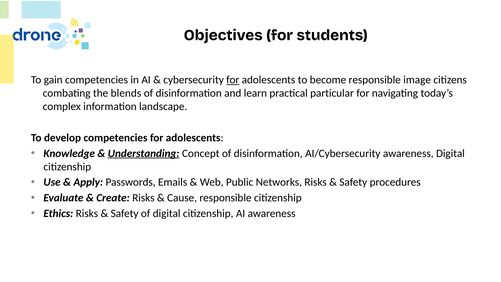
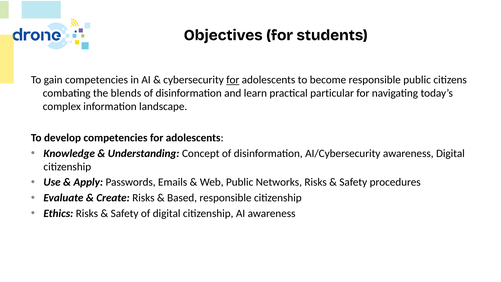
responsible image: image -> public
Understanding underline: present -> none
Cause: Cause -> Based
